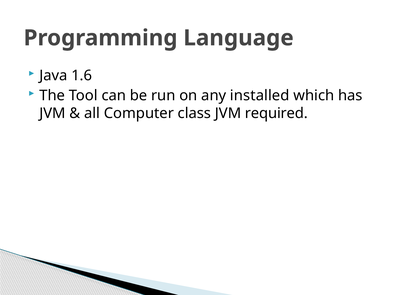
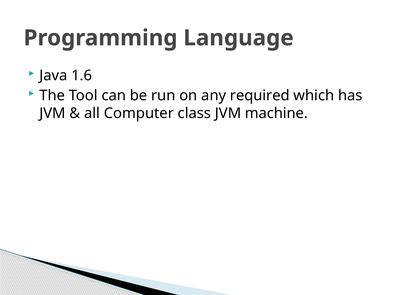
installed: installed -> required
required: required -> machine
